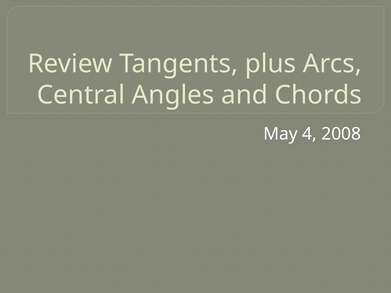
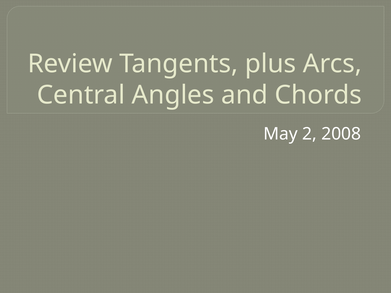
4: 4 -> 2
